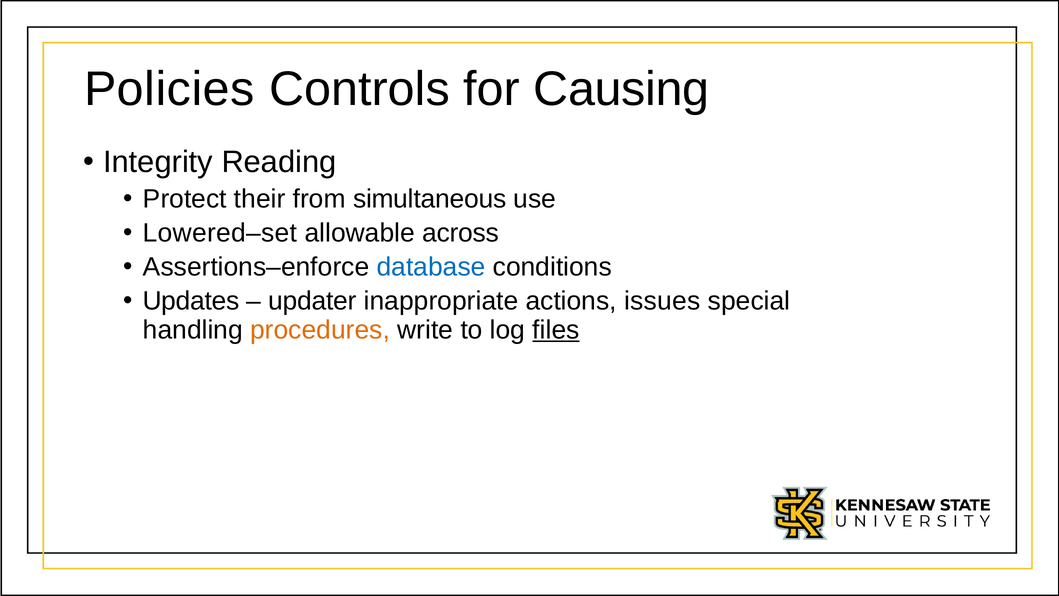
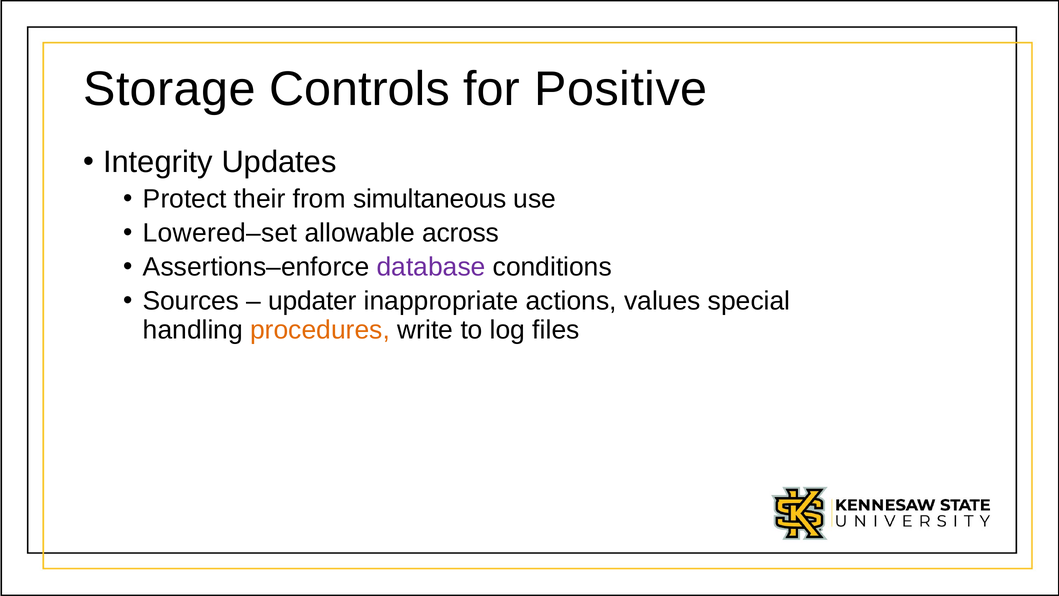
Policies: Policies -> Storage
Causing: Causing -> Positive
Reading: Reading -> Updates
database colour: blue -> purple
Updates: Updates -> Sources
issues: issues -> values
files underline: present -> none
